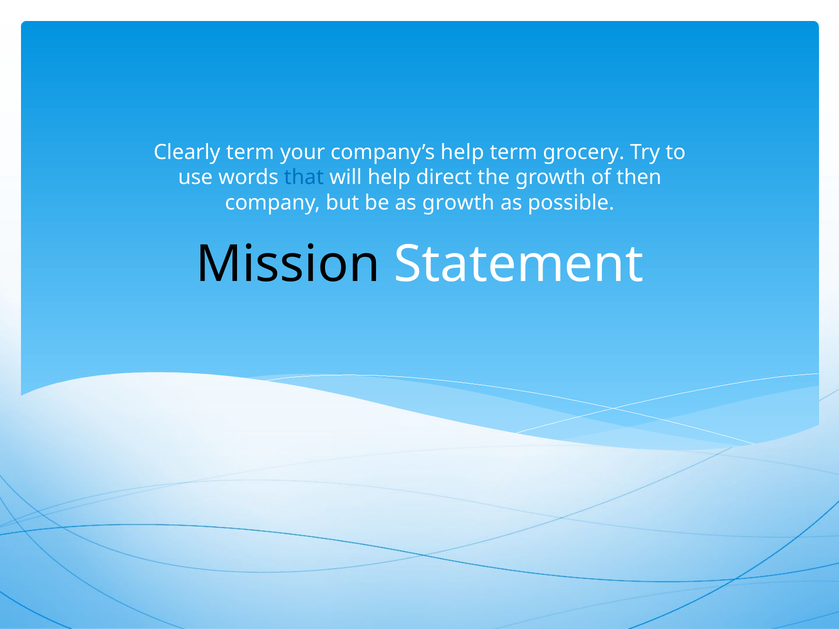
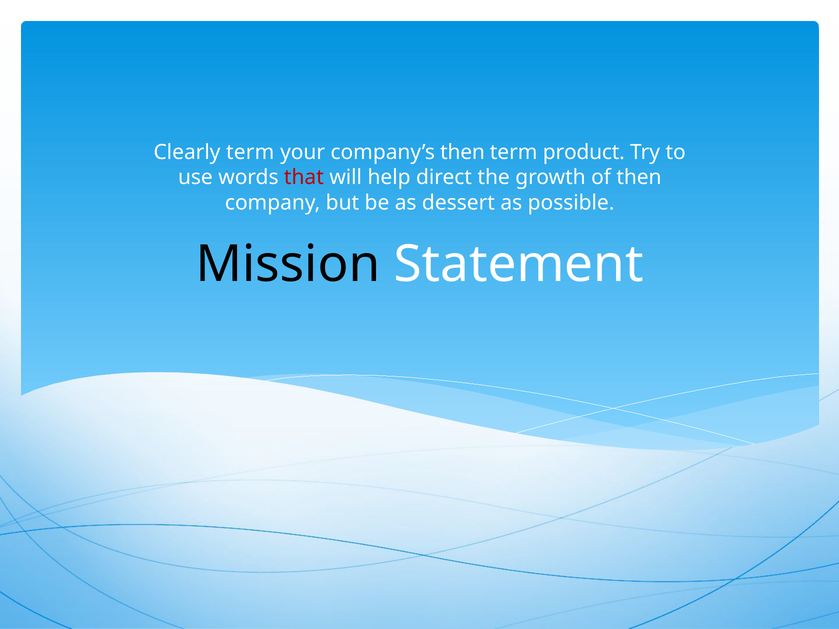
company’s help: help -> then
grocery: grocery -> product
that colour: blue -> red
as growth: growth -> dessert
